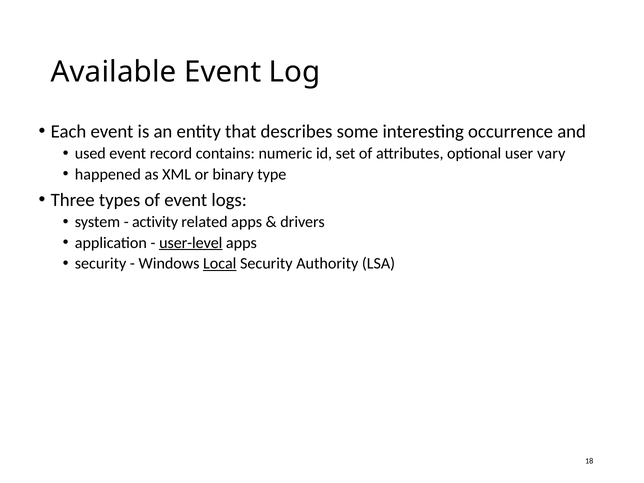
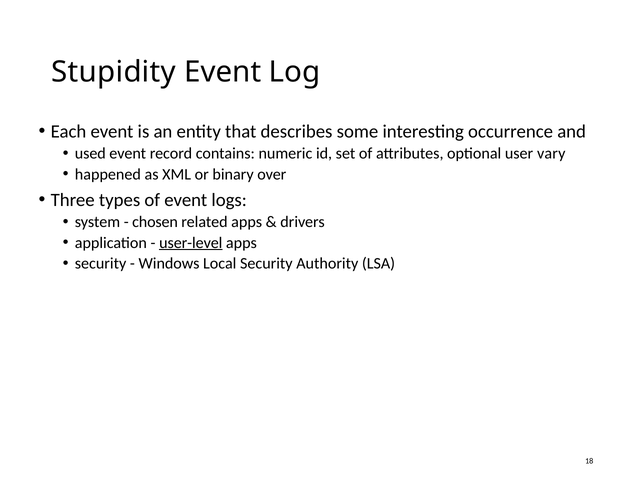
Available: Available -> Stupidity
type: type -> over
activity: activity -> chosen
Local underline: present -> none
